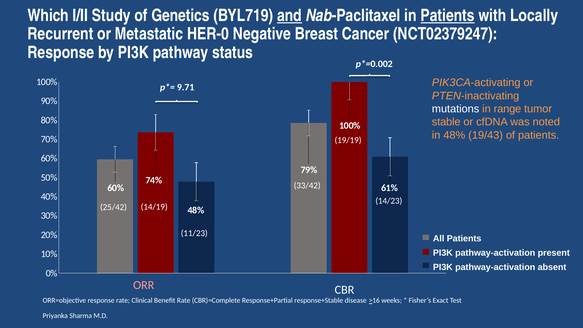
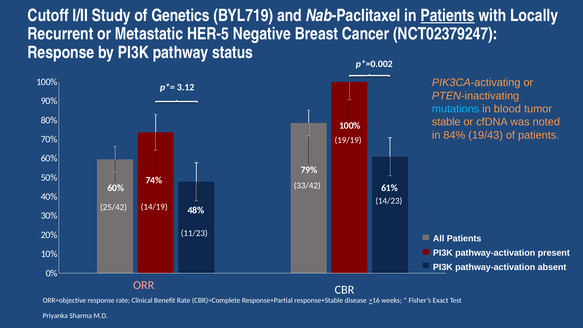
Which: Which -> Cutoff
and underline: present -> none
HER-0: HER-0 -> HER-5
9.71: 9.71 -> 3.12
mutations colour: white -> light blue
range: range -> blood
in 48%: 48% -> 84%
